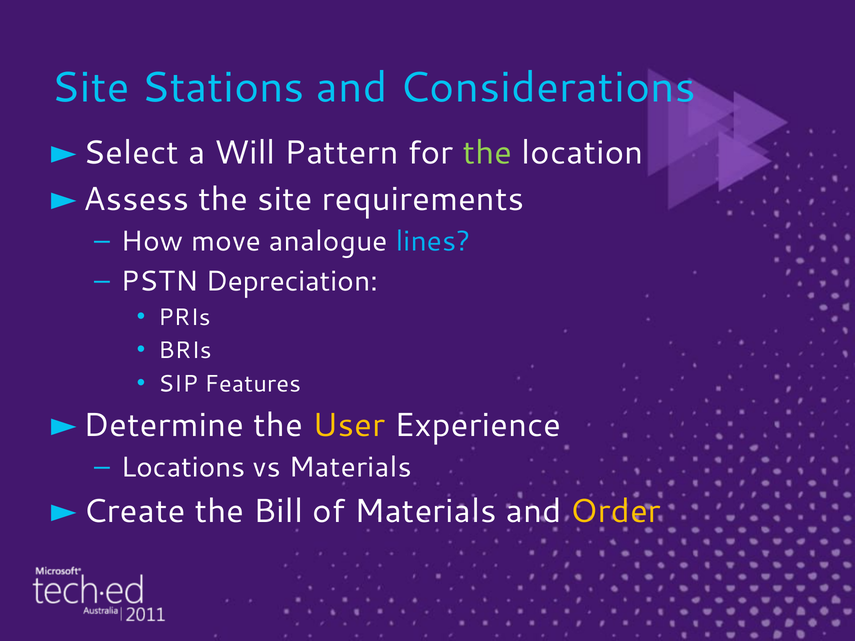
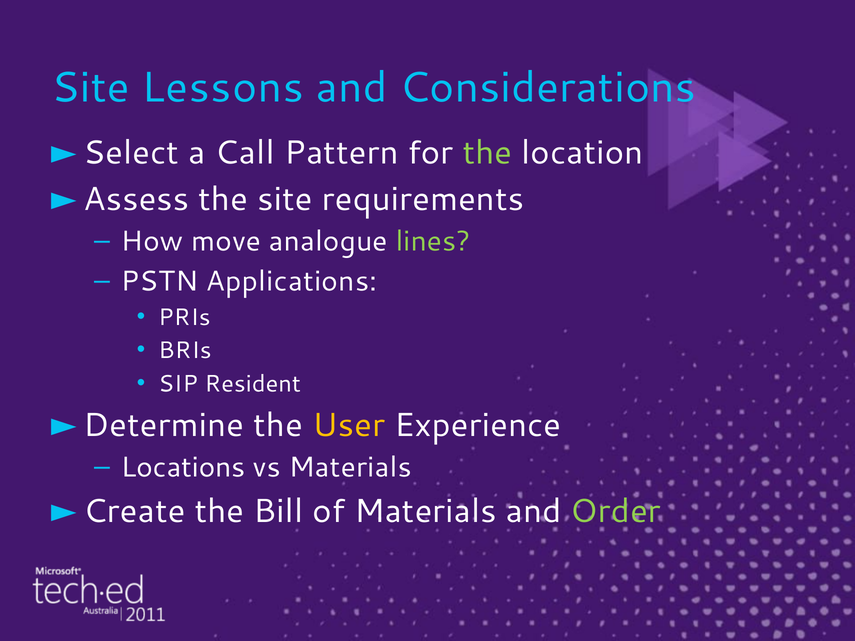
Stations: Stations -> Lessons
Will: Will -> Call
lines colour: light blue -> light green
Depreciation: Depreciation -> Applications
Features: Features -> Resident
Order colour: yellow -> light green
